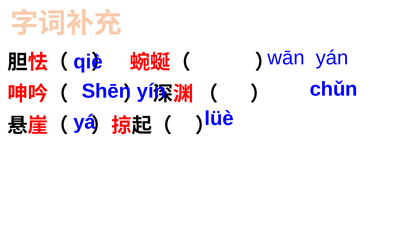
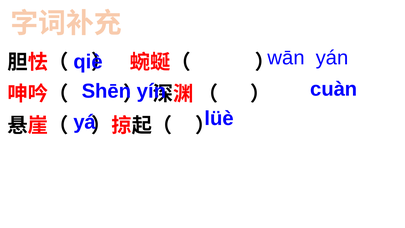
chǔn: chǔn -> cuàn
